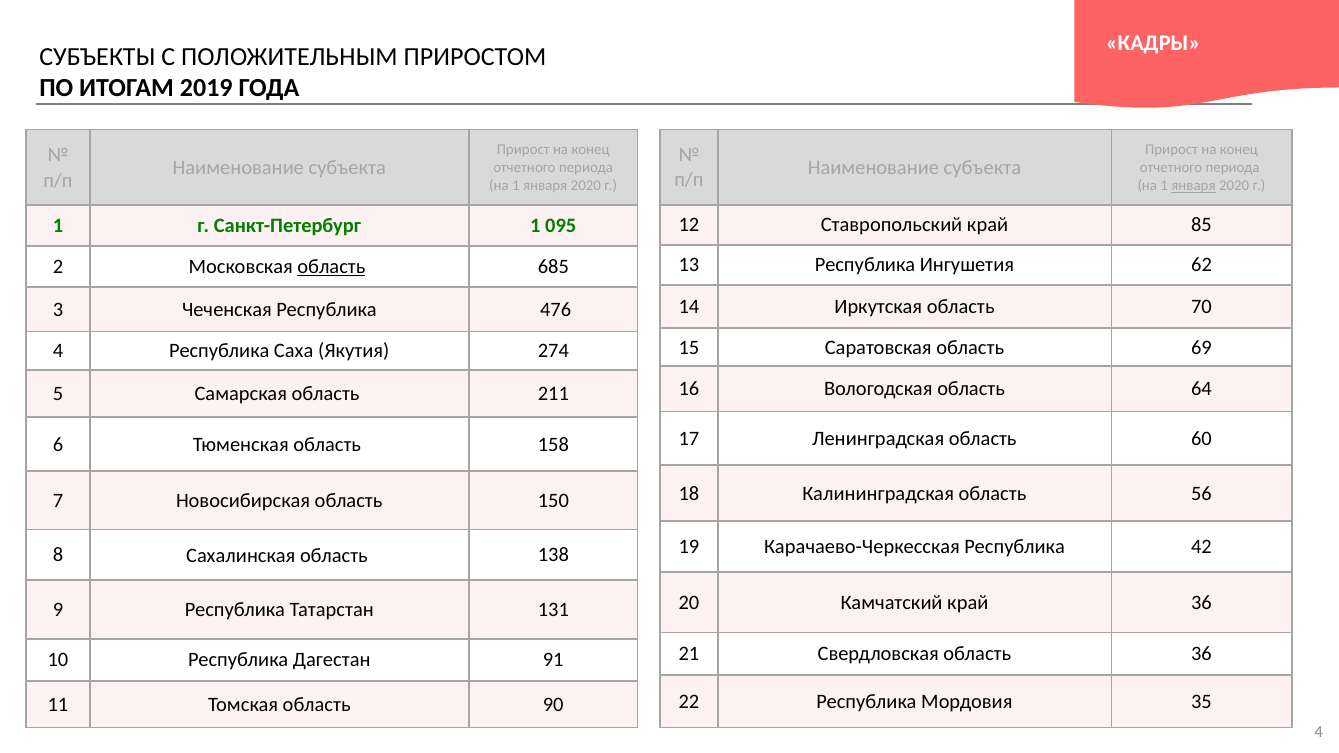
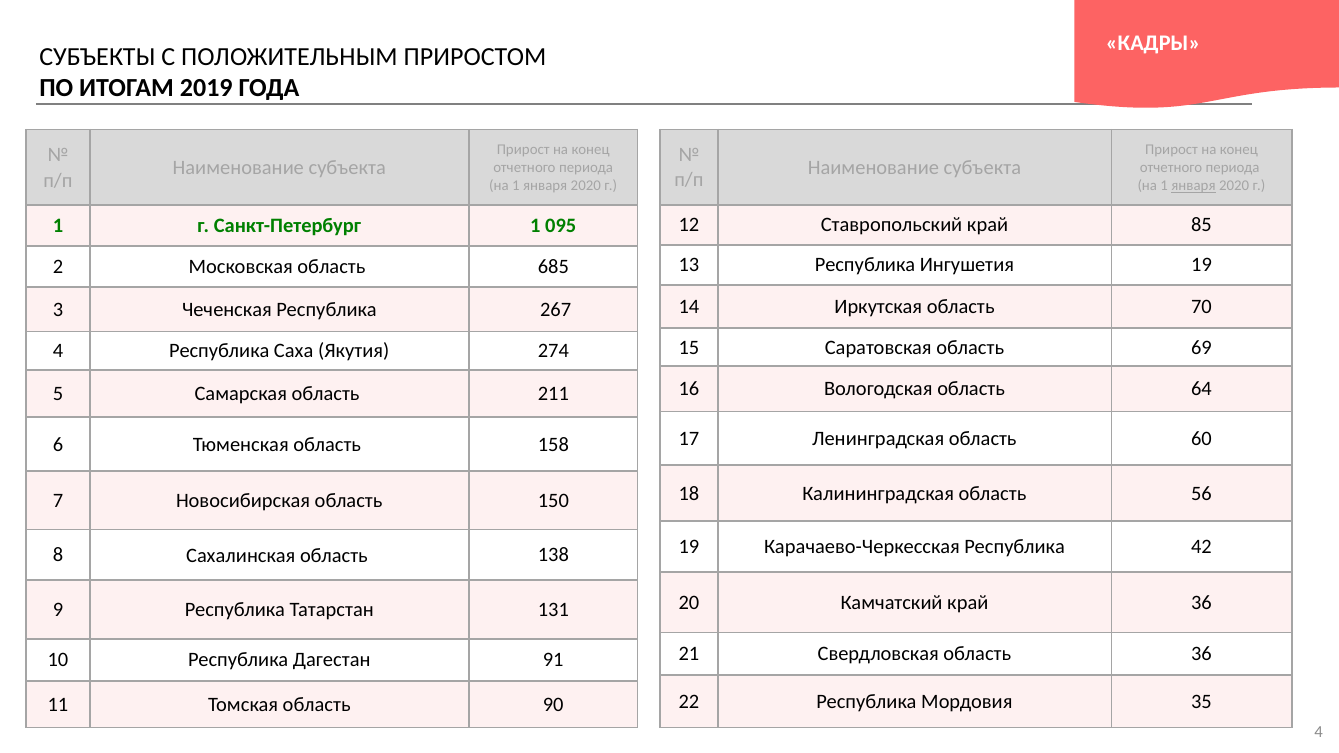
Ингушетия 62: 62 -> 19
область at (331, 267) underline: present -> none
476: 476 -> 267
